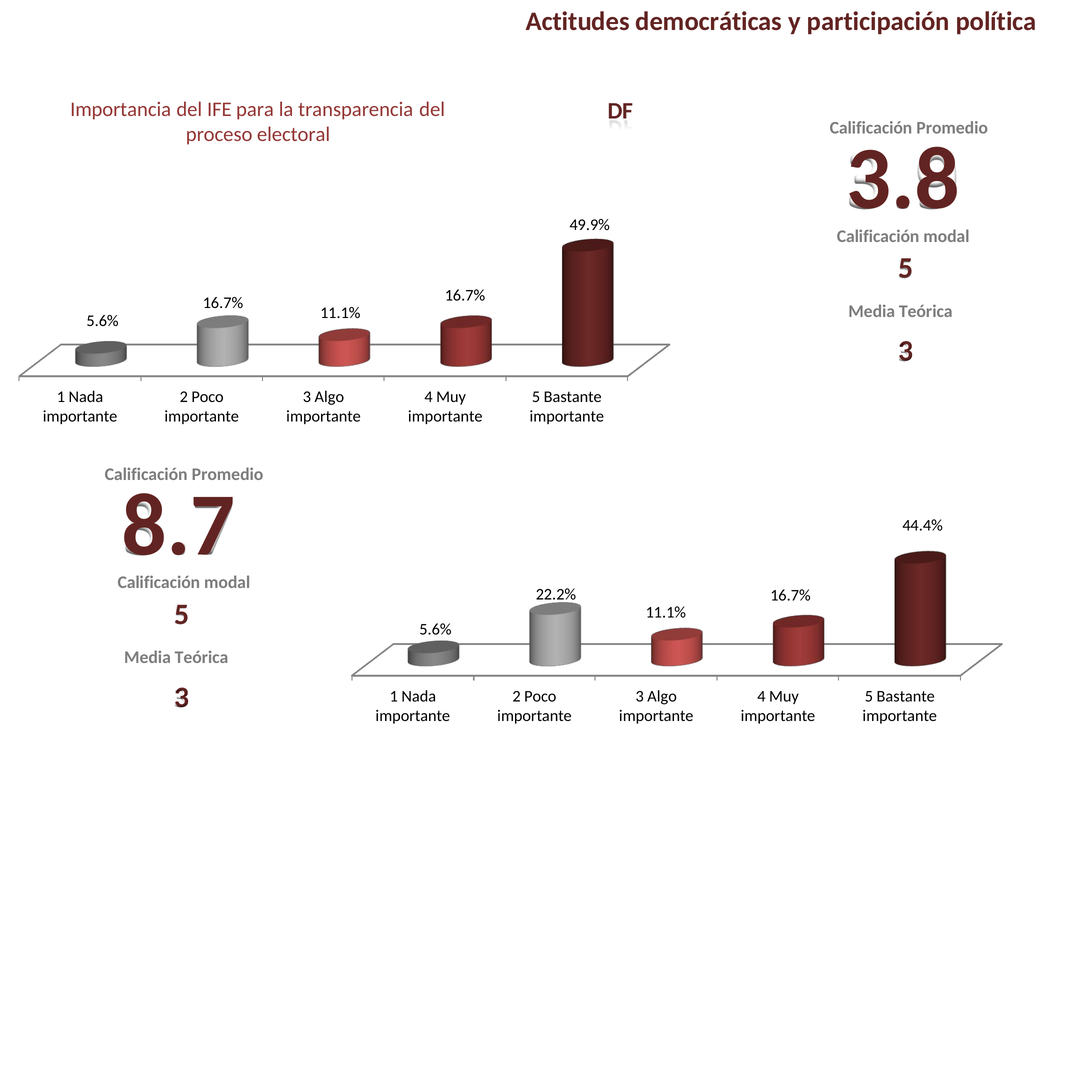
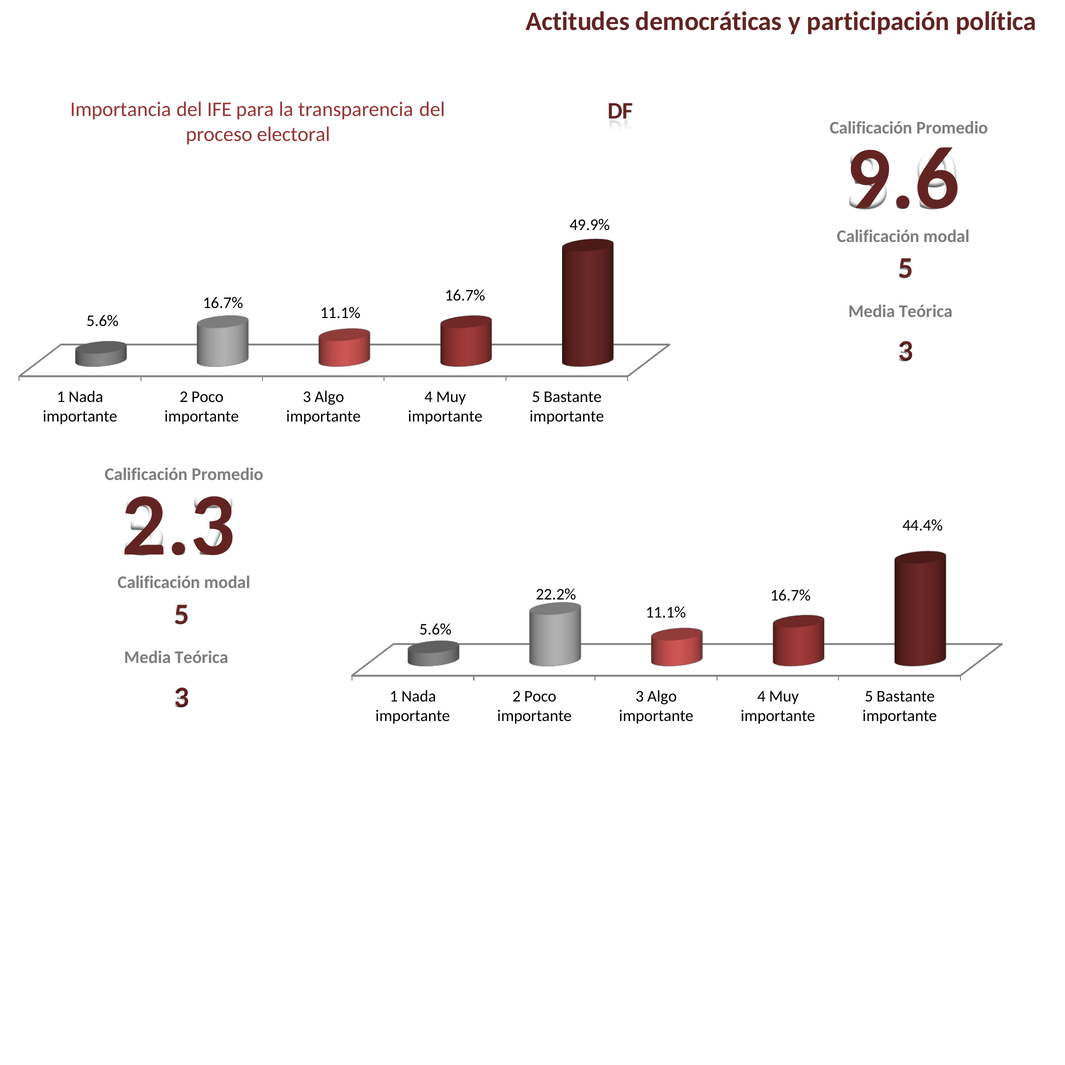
3.8: 3.8 -> 9.6
8.7: 8.7 -> 2.3
